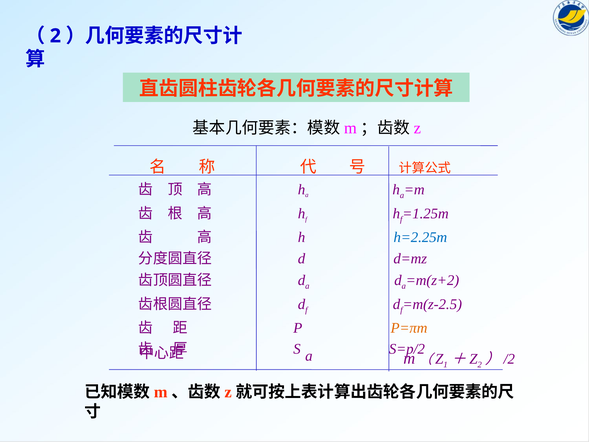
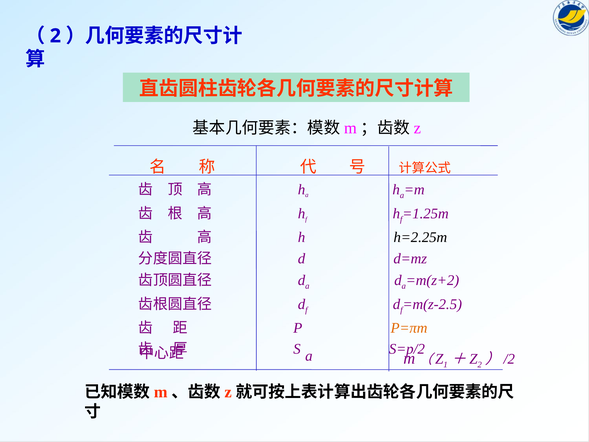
h=2.25m colour: blue -> black
